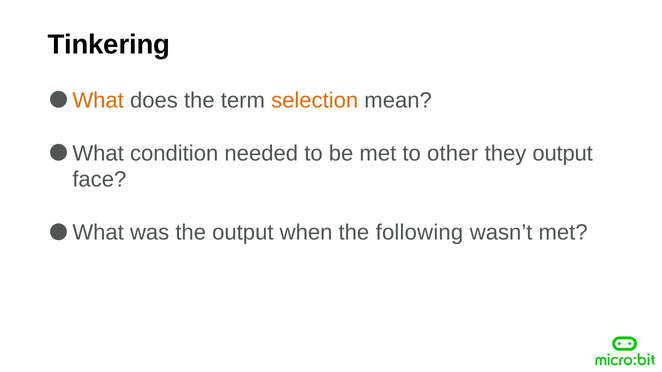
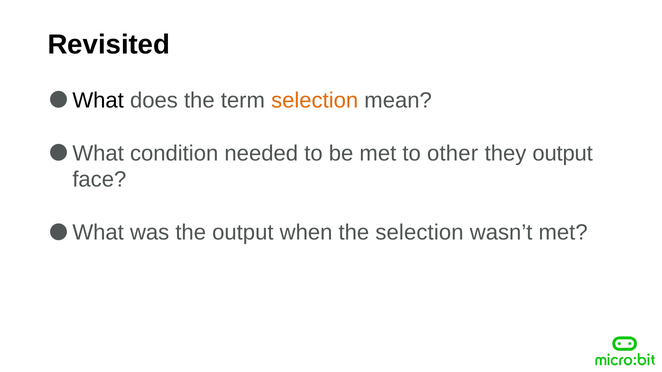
Tinkering: Tinkering -> Revisited
What at (98, 100) colour: orange -> black
the following: following -> selection
